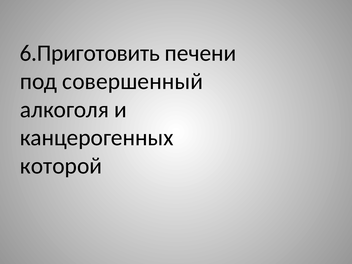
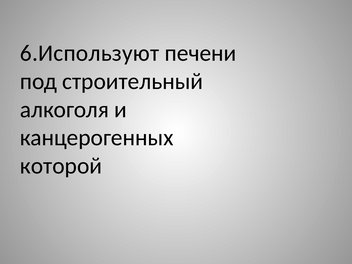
6.Приготовить: 6.Приготовить -> 6.Используют
совершенный: совершенный -> строительный
